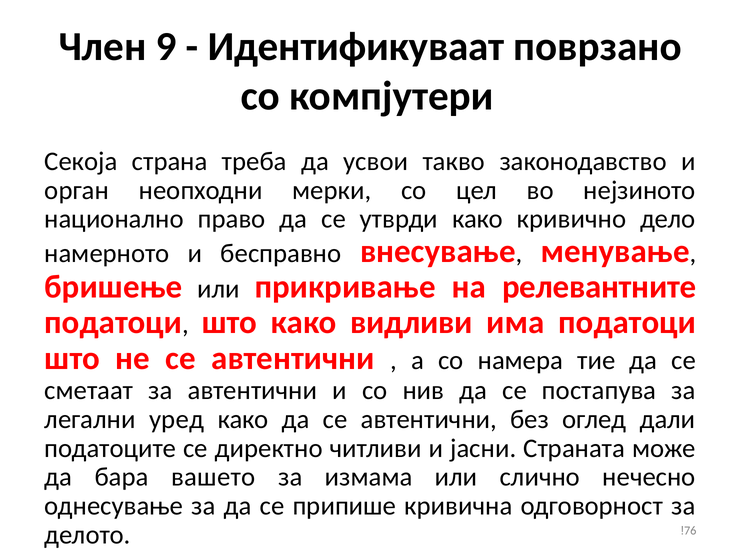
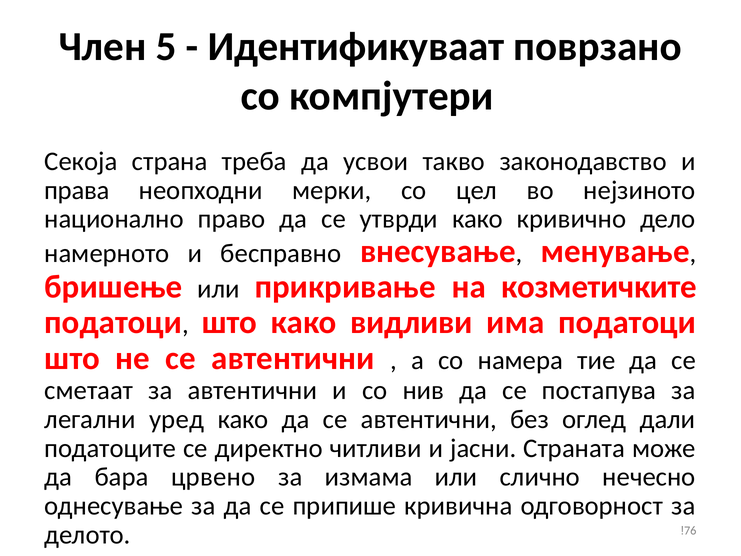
9: 9 -> 5
орган: орган -> права
релевантните: релевантните -> козметичките
вашето: вашето -> црвено
